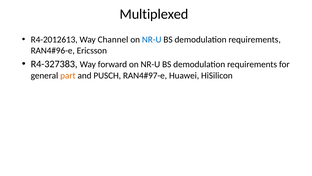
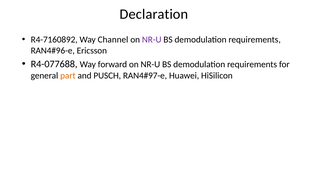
Multiplexed: Multiplexed -> Declaration
R4-2012613: R4-2012613 -> R4-7160892
NR-U at (152, 39) colour: blue -> purple
R4-327383: R4-327383 -> R4-077688
